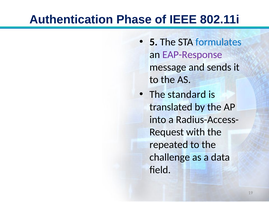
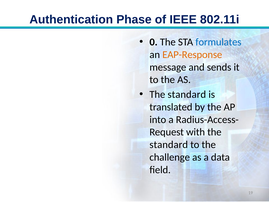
5: 5 -> 0
EAP-Response colour: purple -> orange
repeated at (169, 145): repeated -> standard
